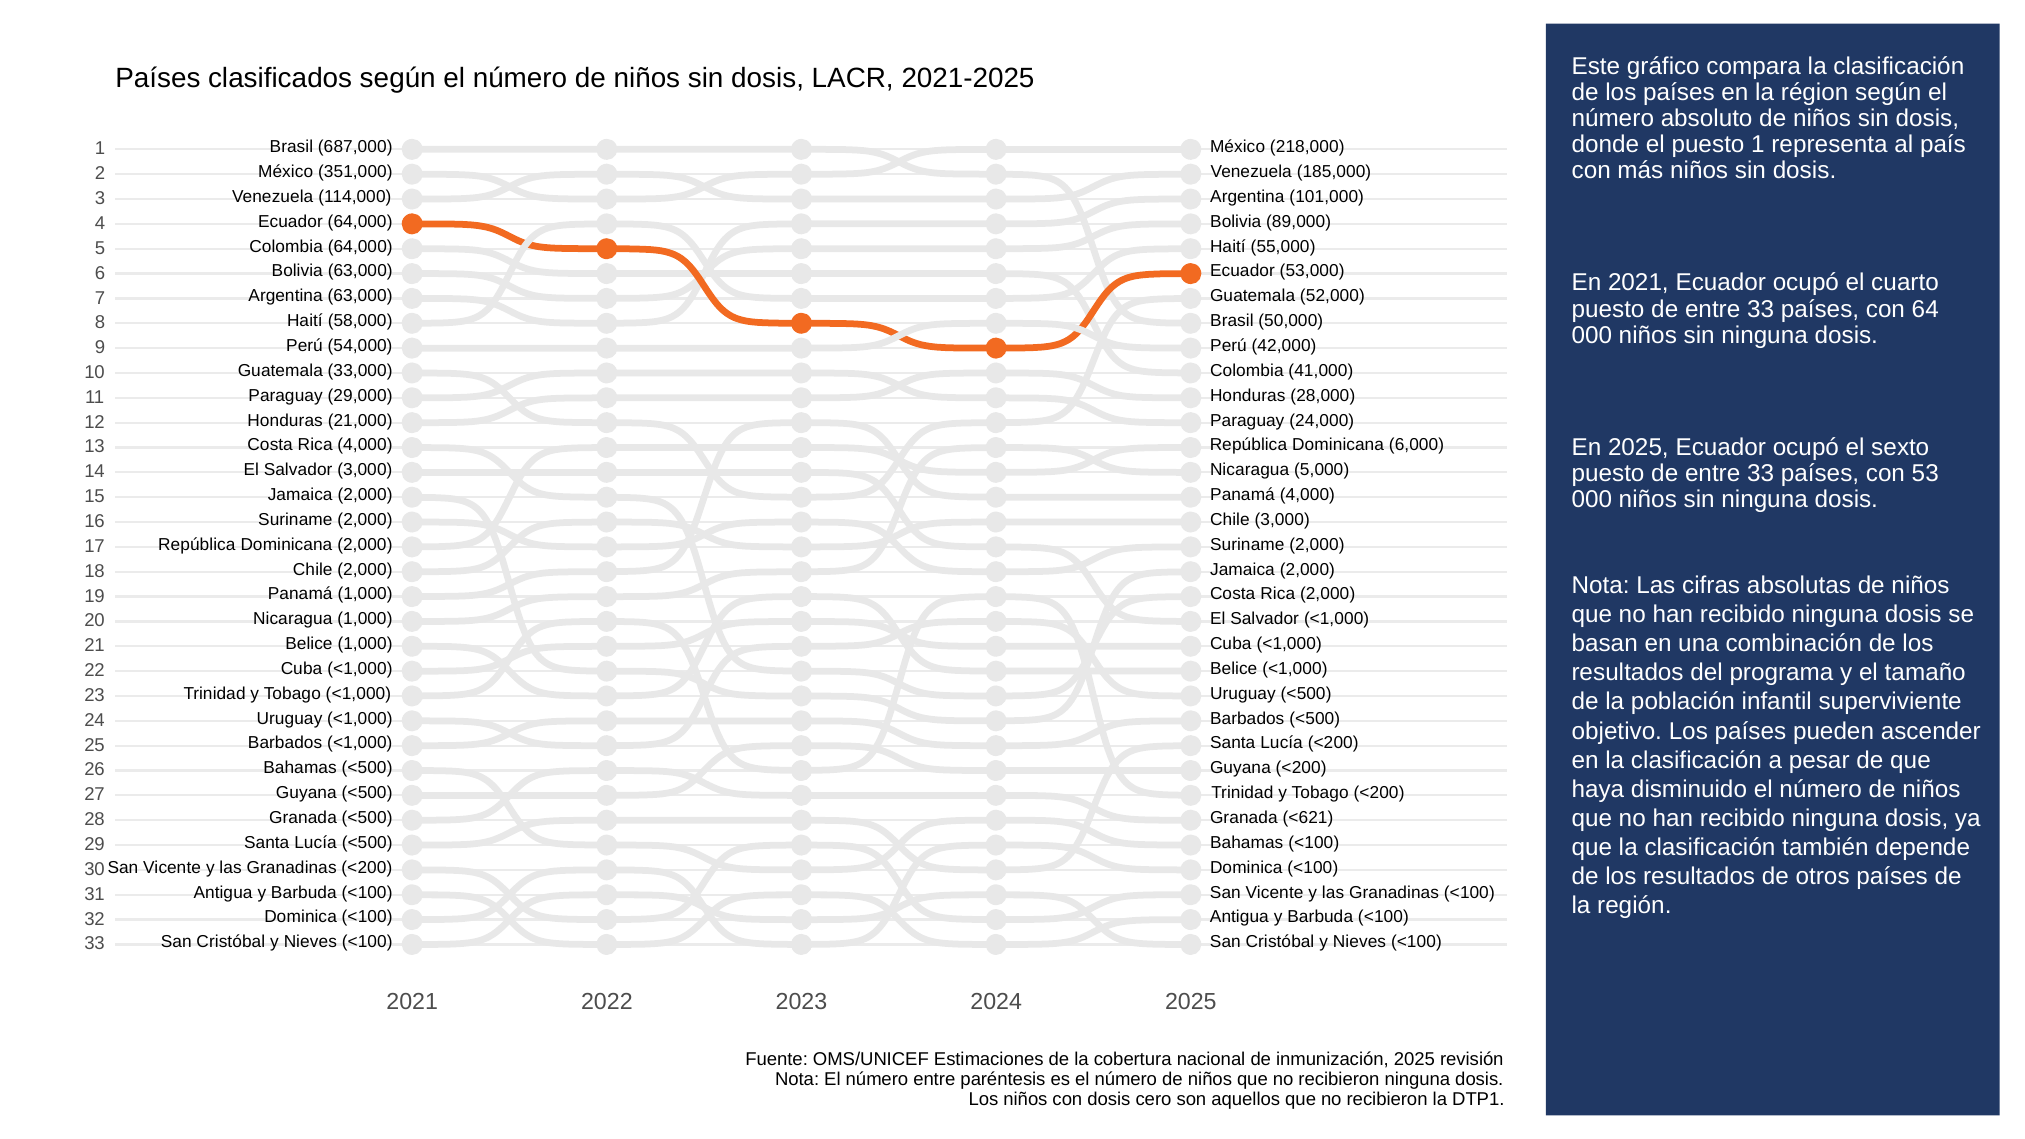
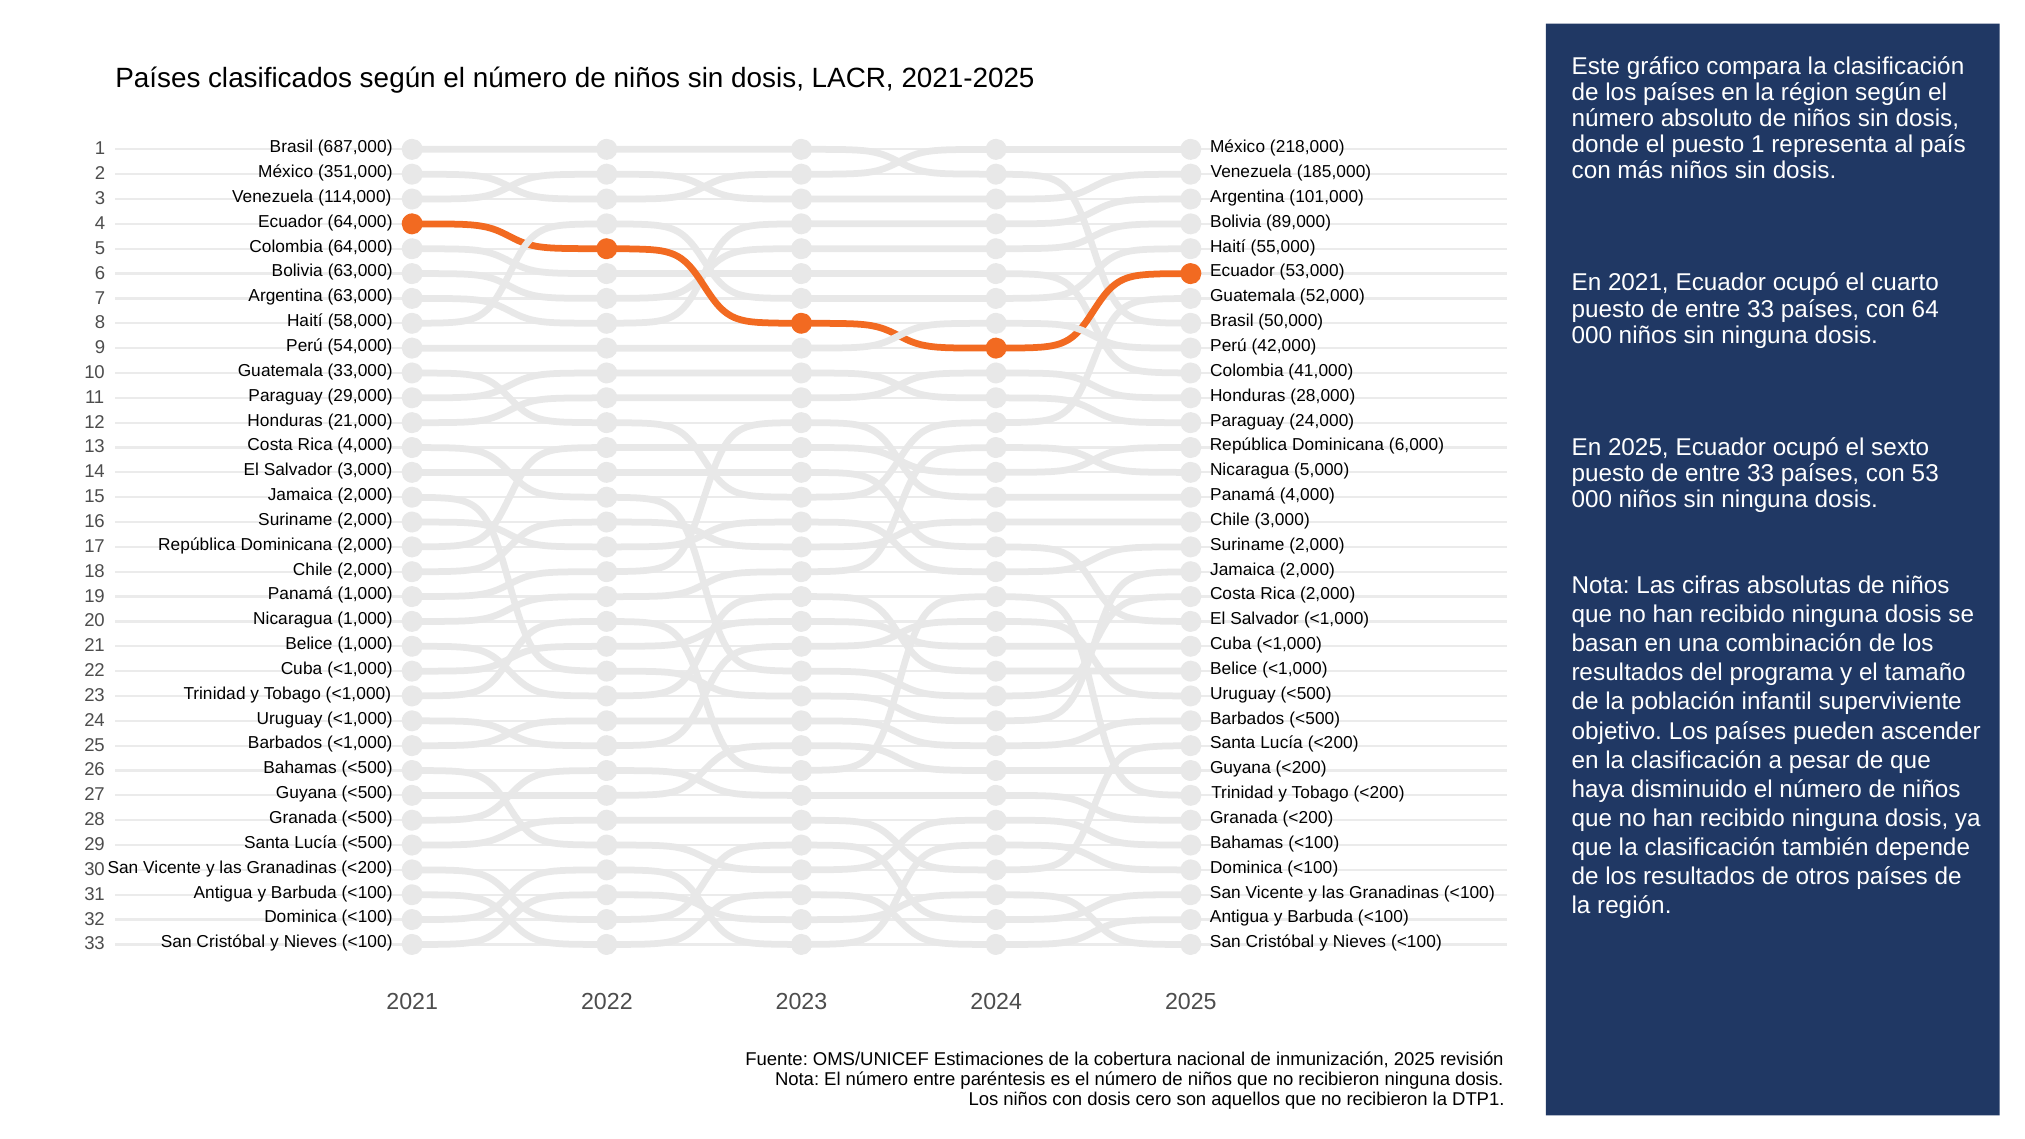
Granada <621: <621 -> <200
